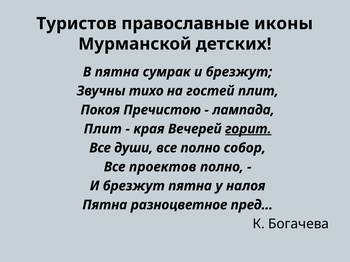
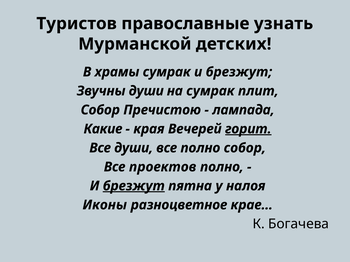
иконы: иконы -> узнать
В пятна: пятна -> храмы
Звучны тихо: тихо -> души
на гостей: гостей -> сумрак
Покоя at (100, 110): Покоя -> Собор
Плит at (103, 129): Плит -> Какие
брезжут at (134, 186) underline: none -> present
Пятна at (105, 205): Пятна -> Иконы
пред…: пред… -> крае…
